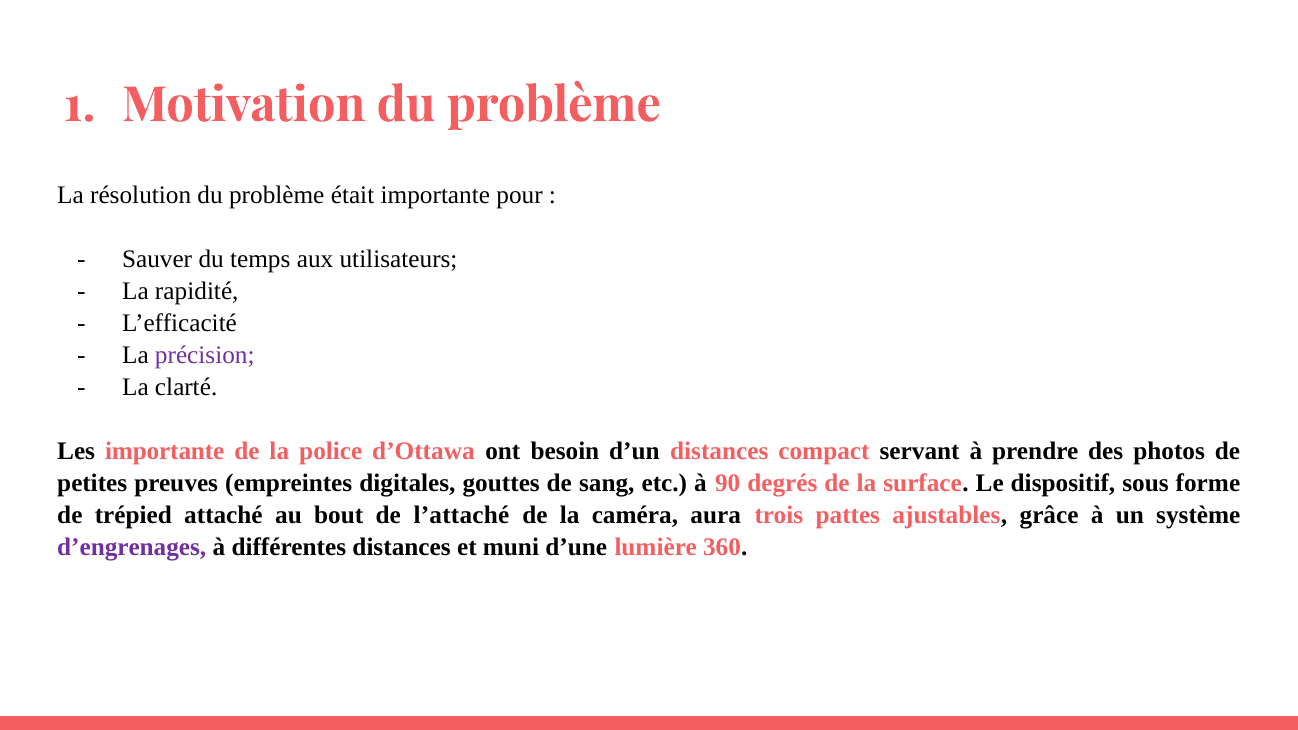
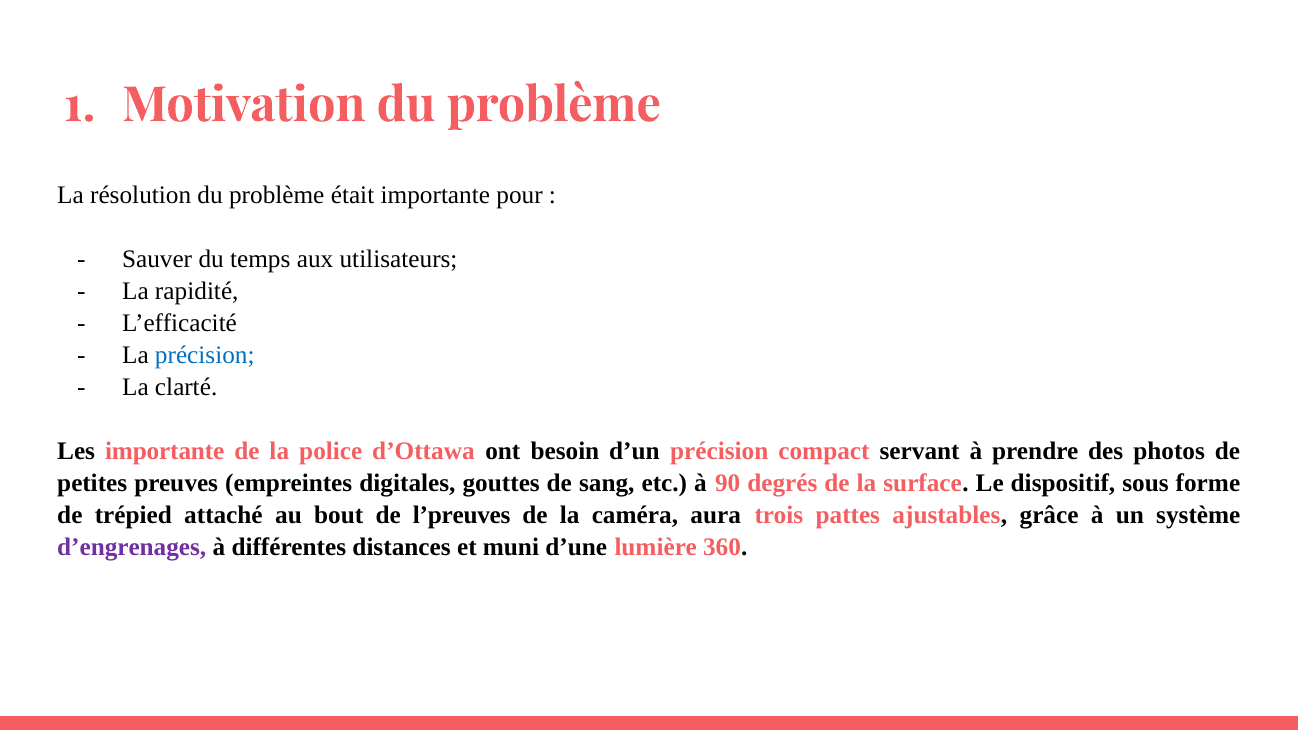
précision at (205, 355) colour: purple -> blue
d’un distances: distances -> précision
l’attaché: l’attaché -> l’preuves
